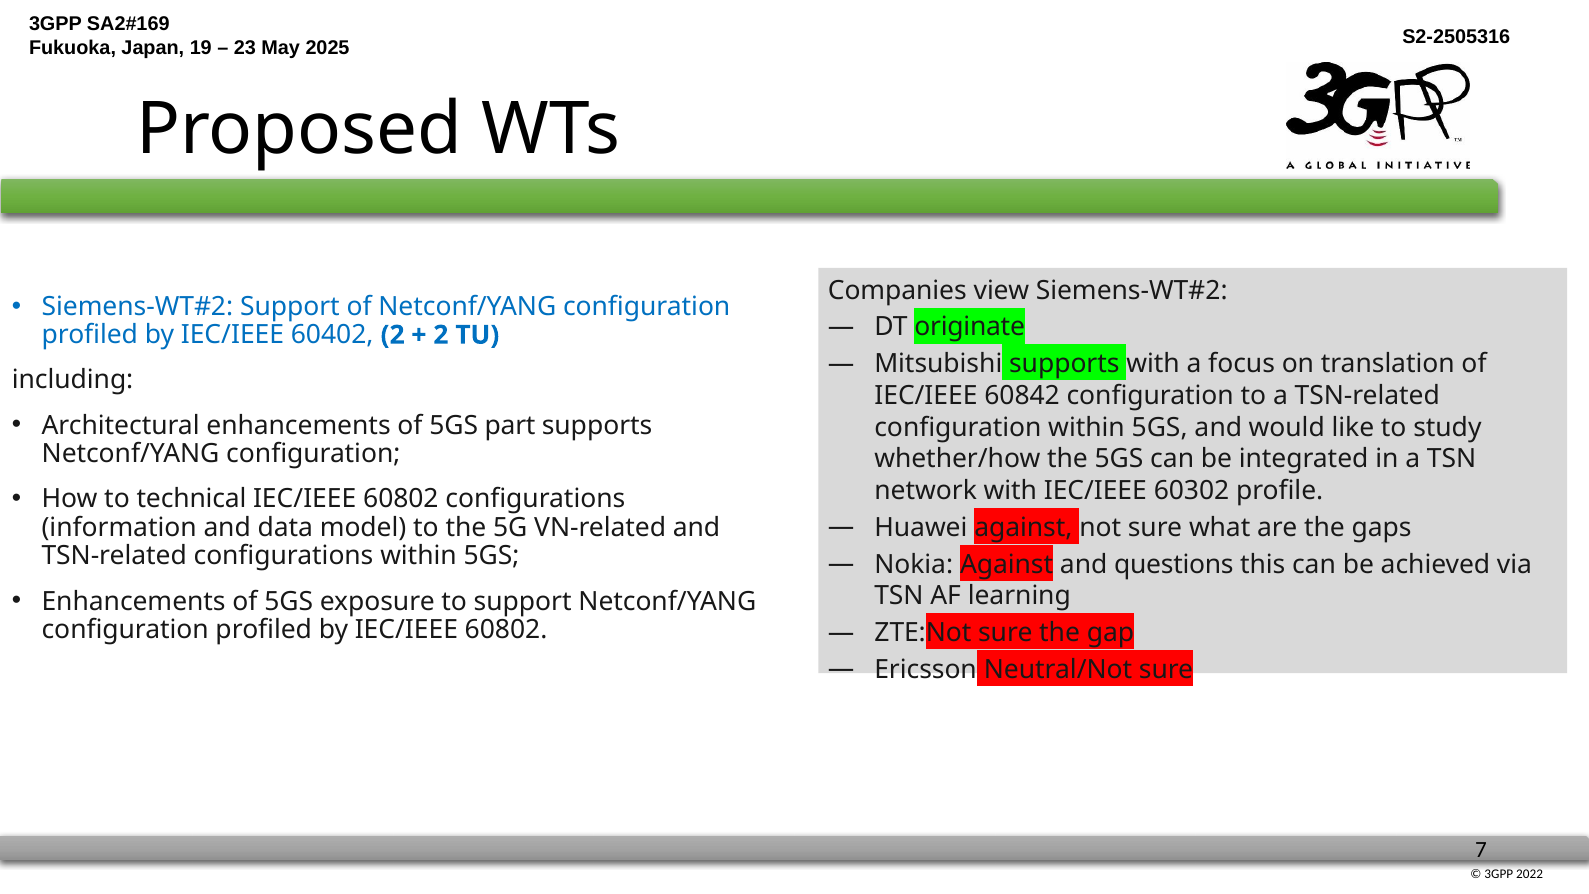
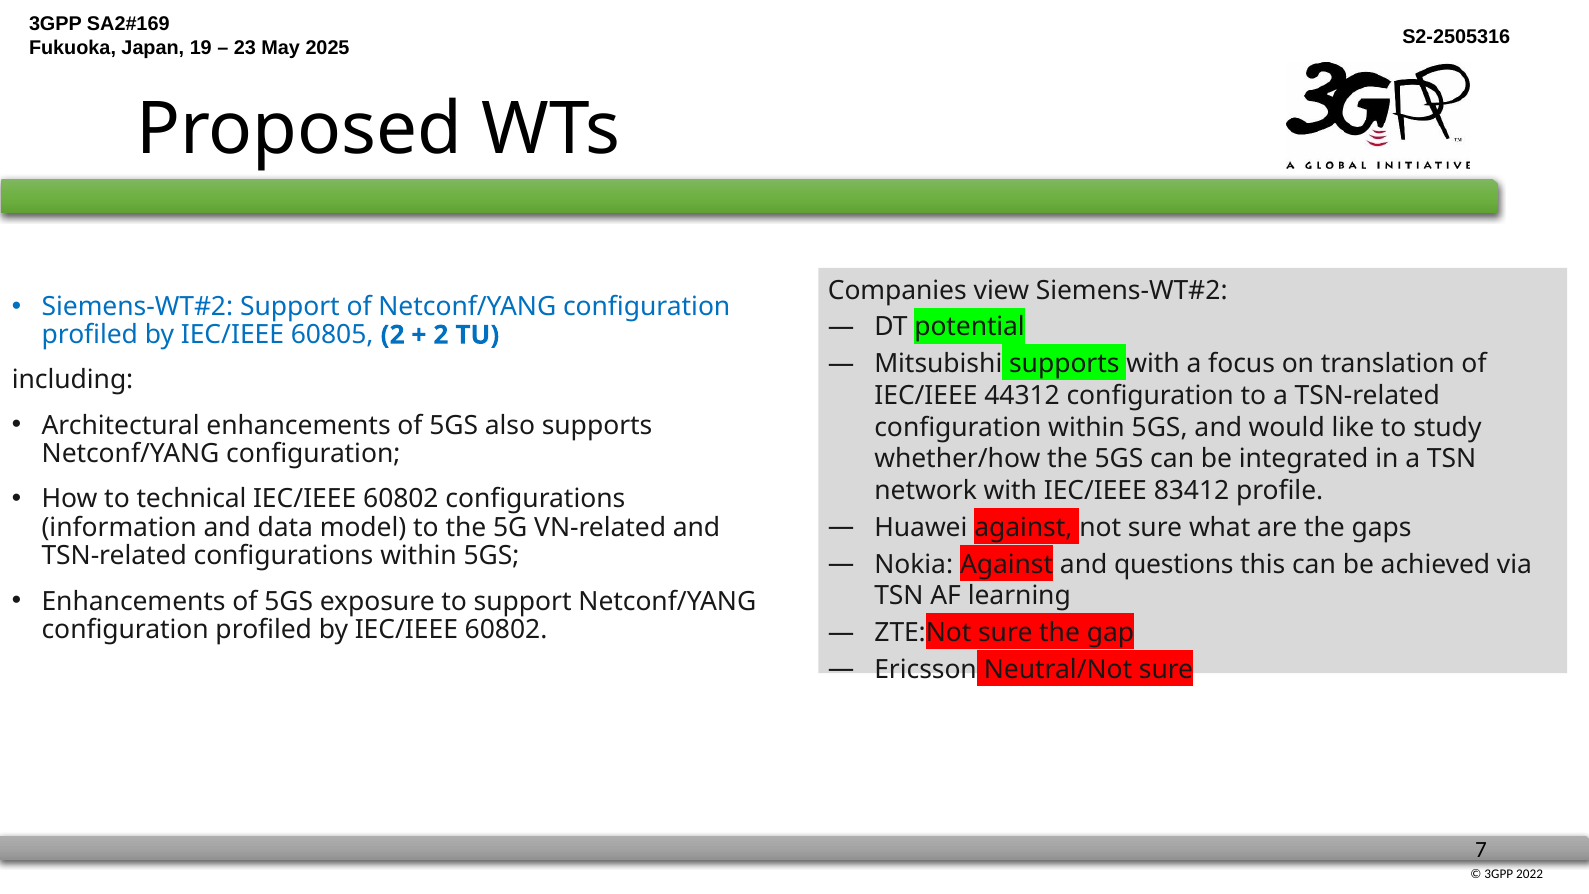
originate: originate -> potential
60402: 60402 -> 60805
60842: 60842 -> 44312
part: part -> also
60302: 60302 -> 83412
